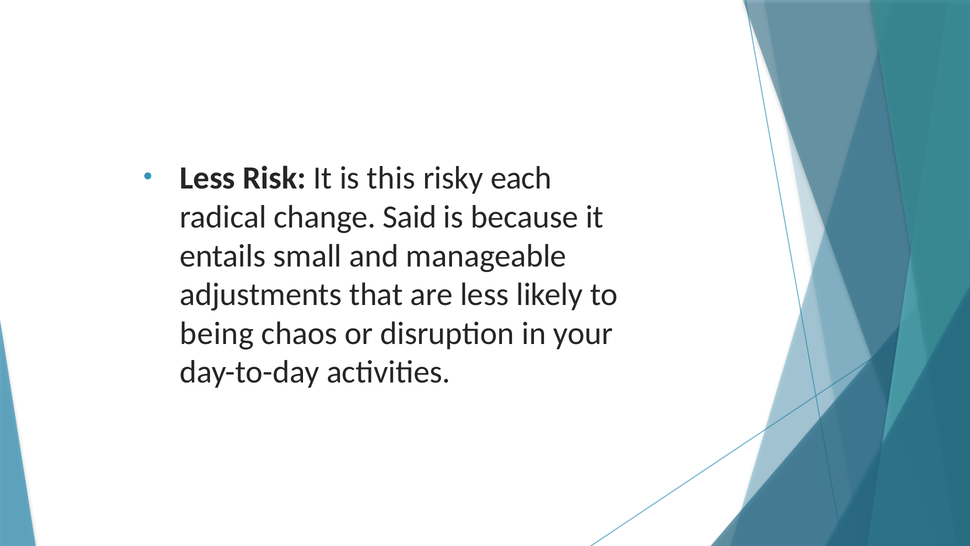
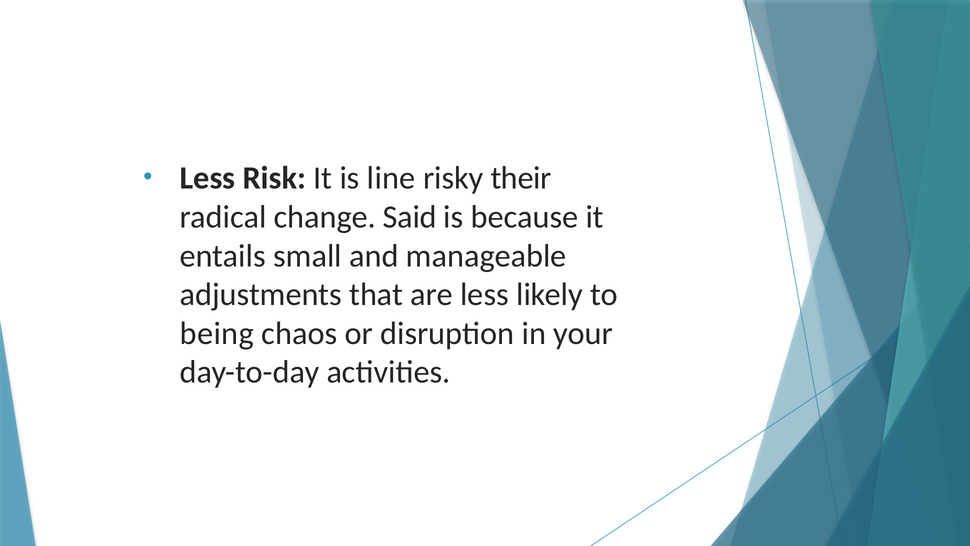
this: this -> line
each: each -> their
